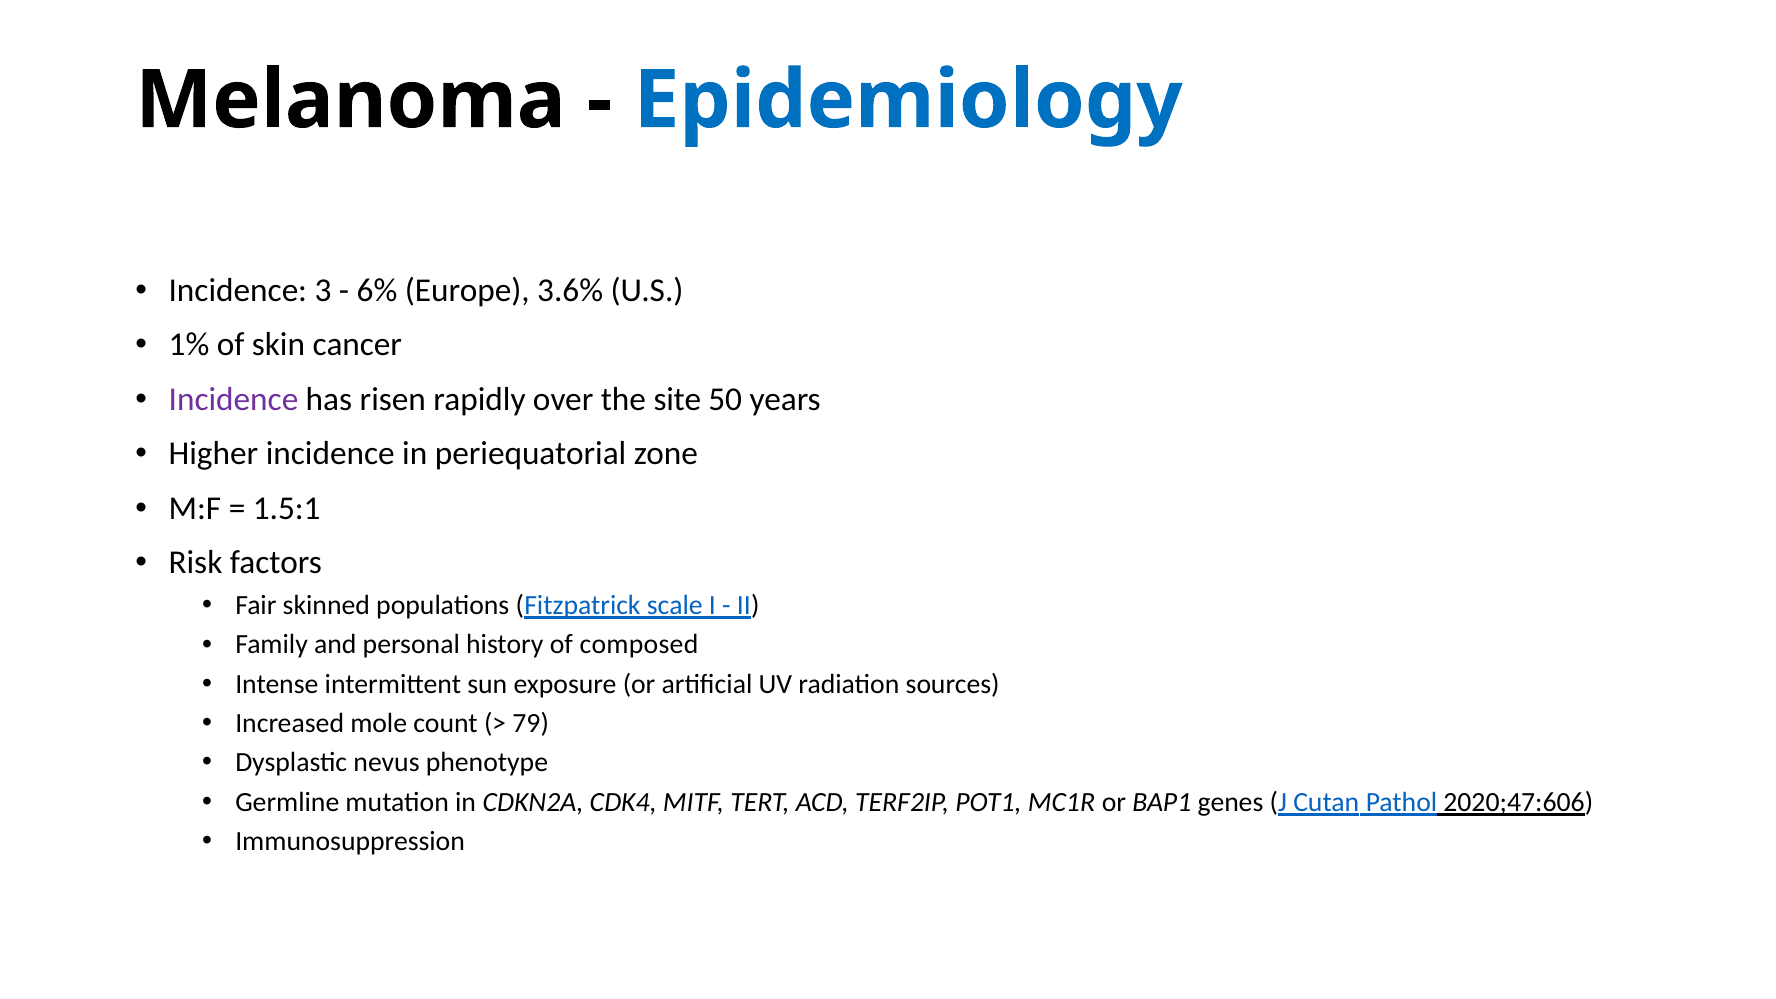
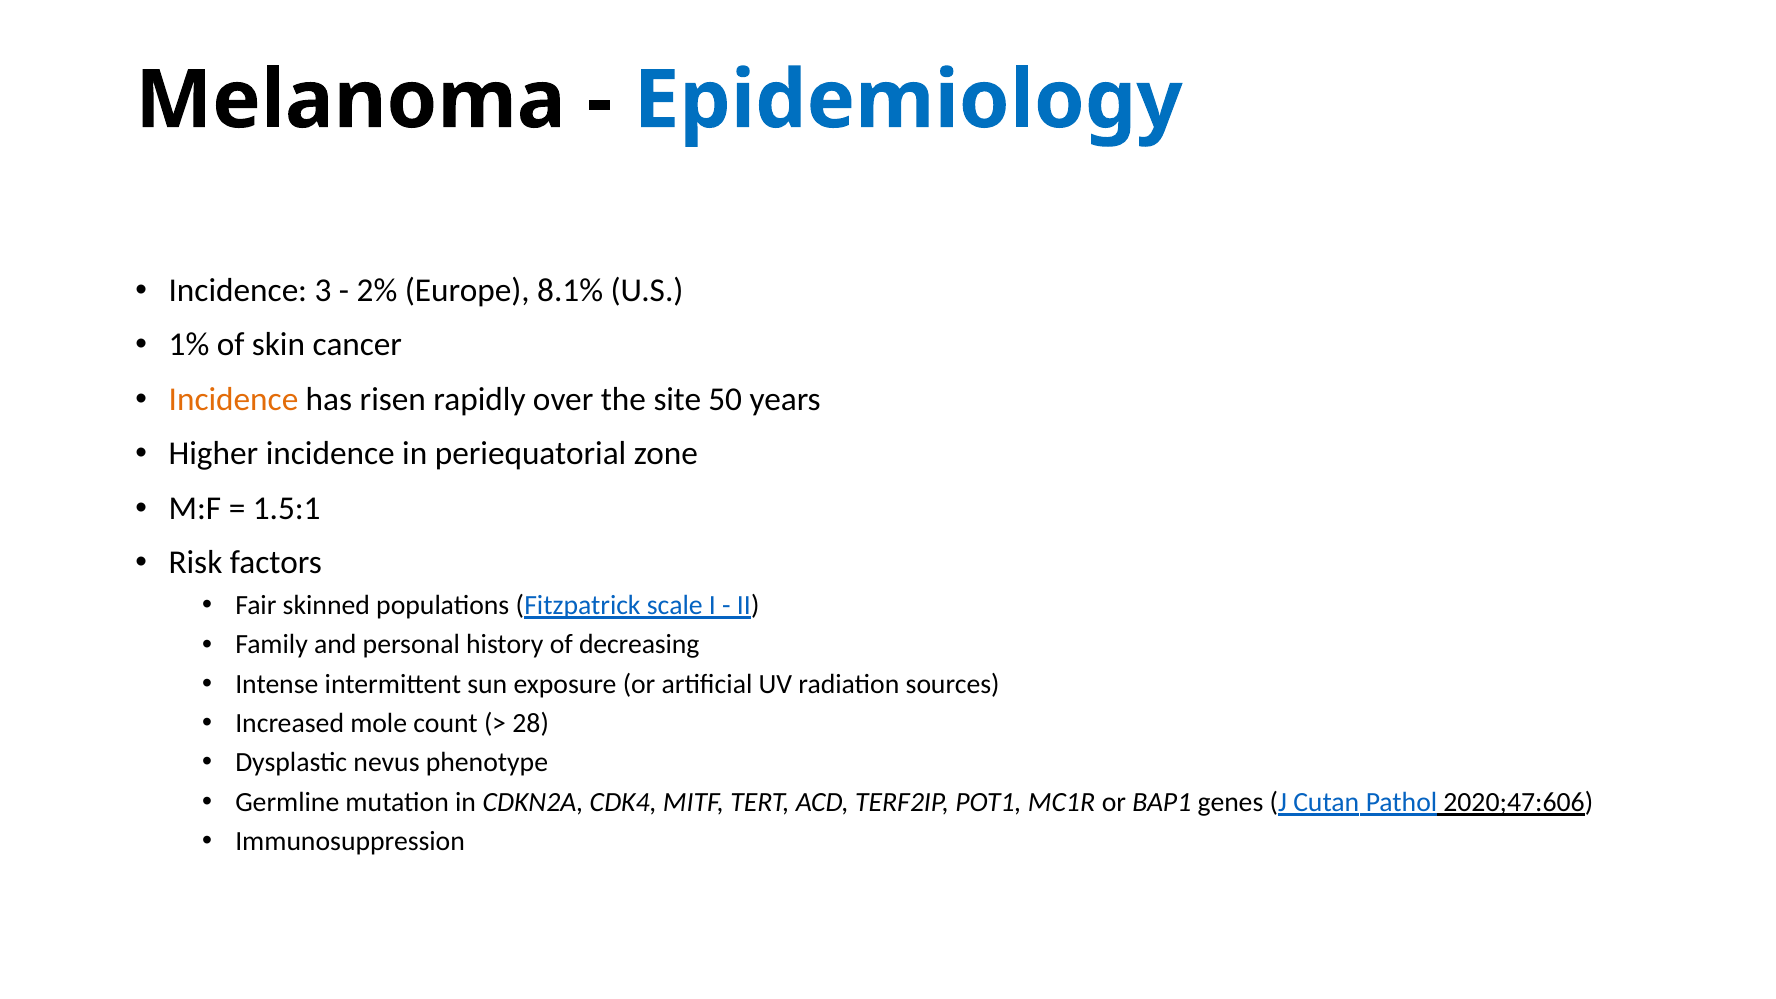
6%: 6% -> 2%
3.6%: 3.6% -> 8.1%
Incidence at (234, 399) colour: purple -> orange
composed: composed -> decreasing
79: 79 -> 28
